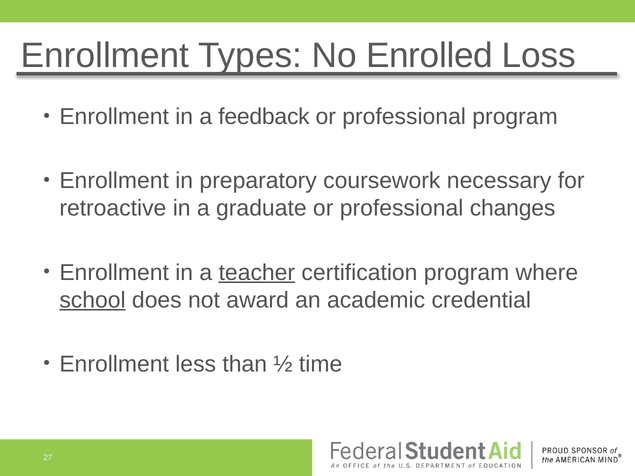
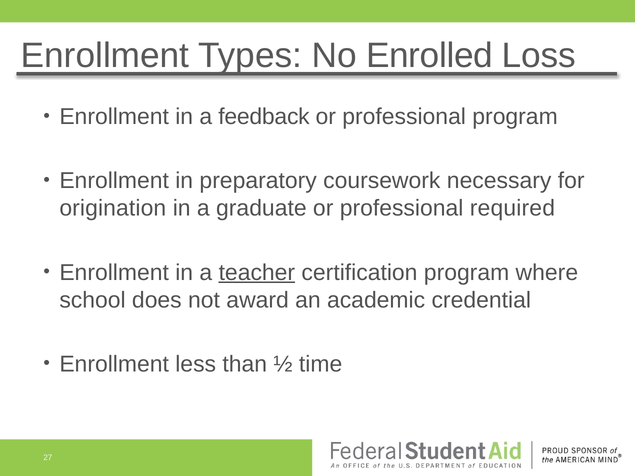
retroactive: retroactive -> origination
changes: changes -> required
school underline: present -> none
